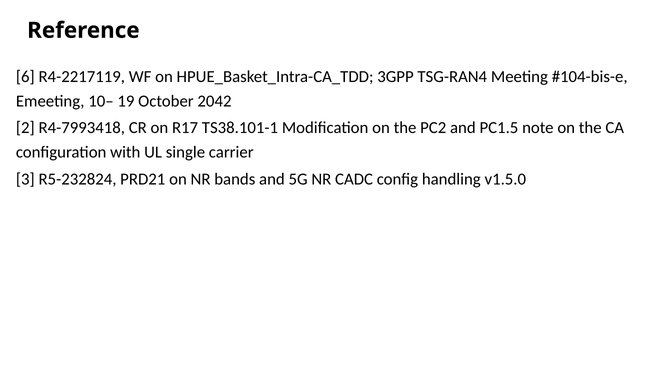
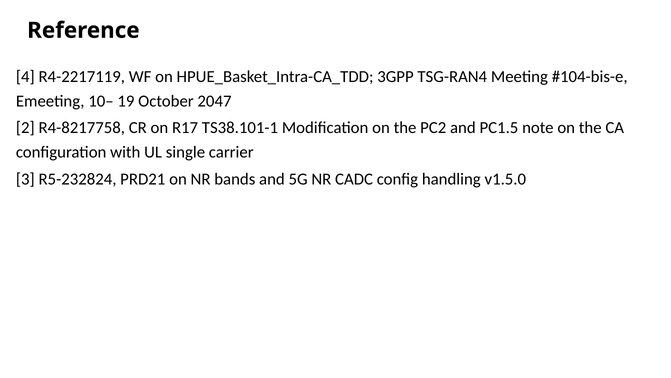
6: 6 -> 4
2042: 2042 -> 2047
R4-7993418: R4-7993418 -> R4-8217758
